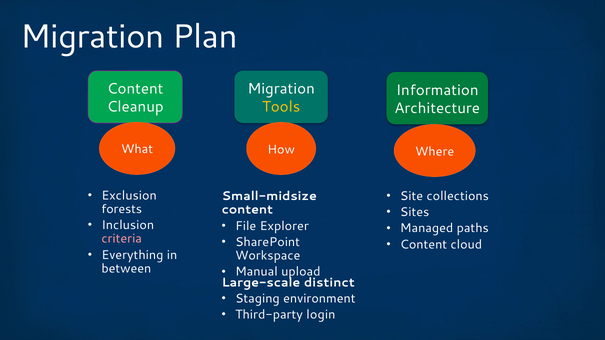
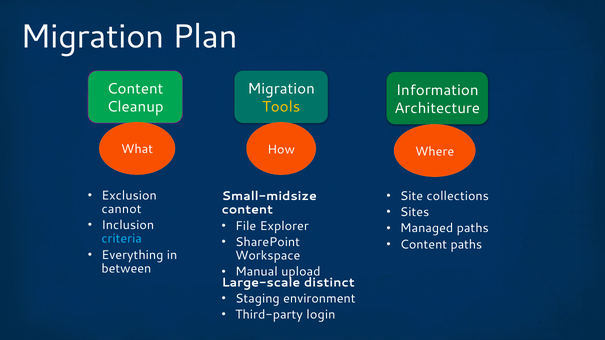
forests: forests -> cannot
criteria colour: pink -> light blue
Content cloud: cloud -> paths
